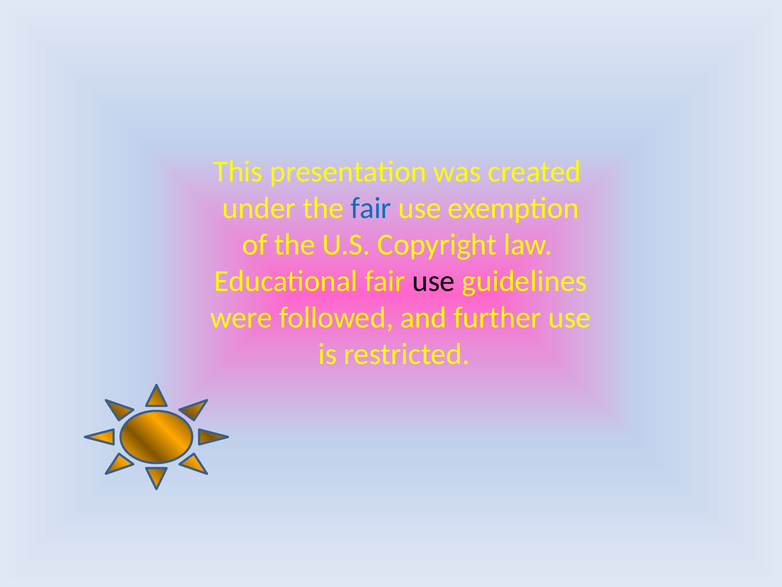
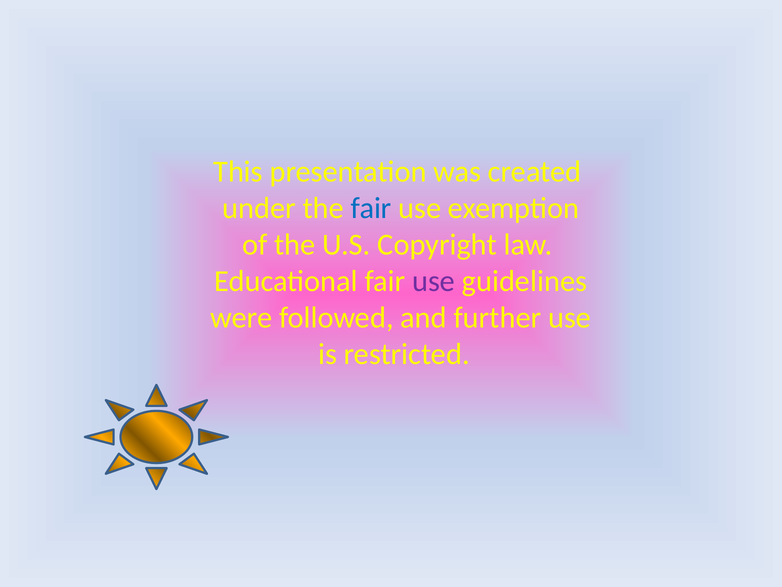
use at (434, 281) colour: black -> purple
